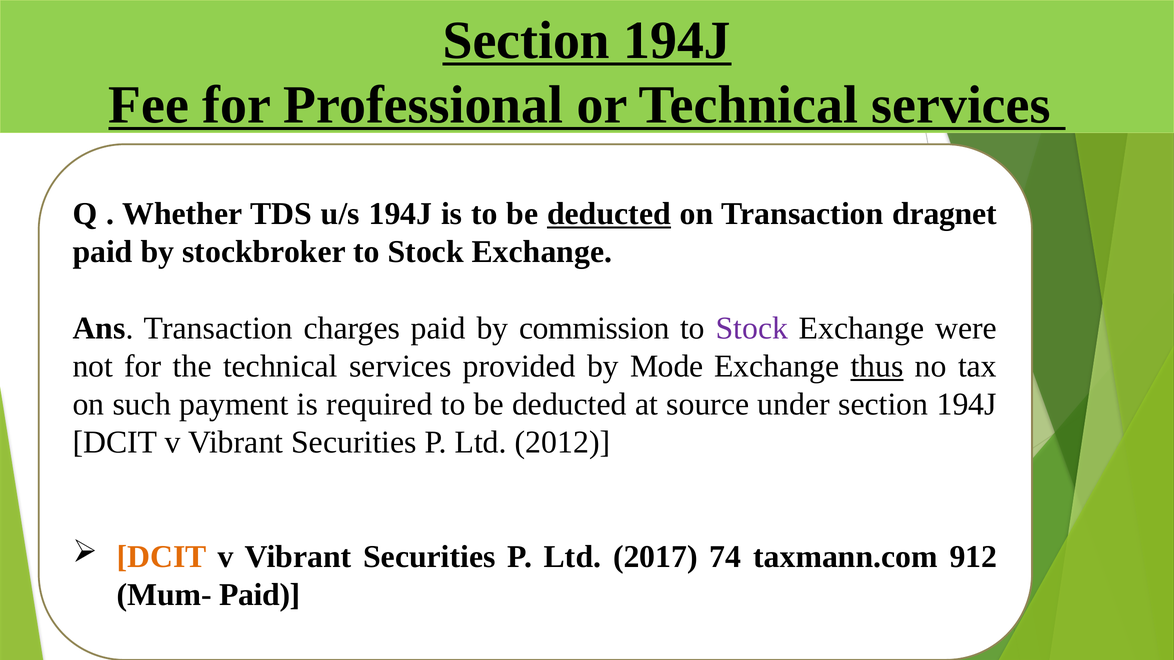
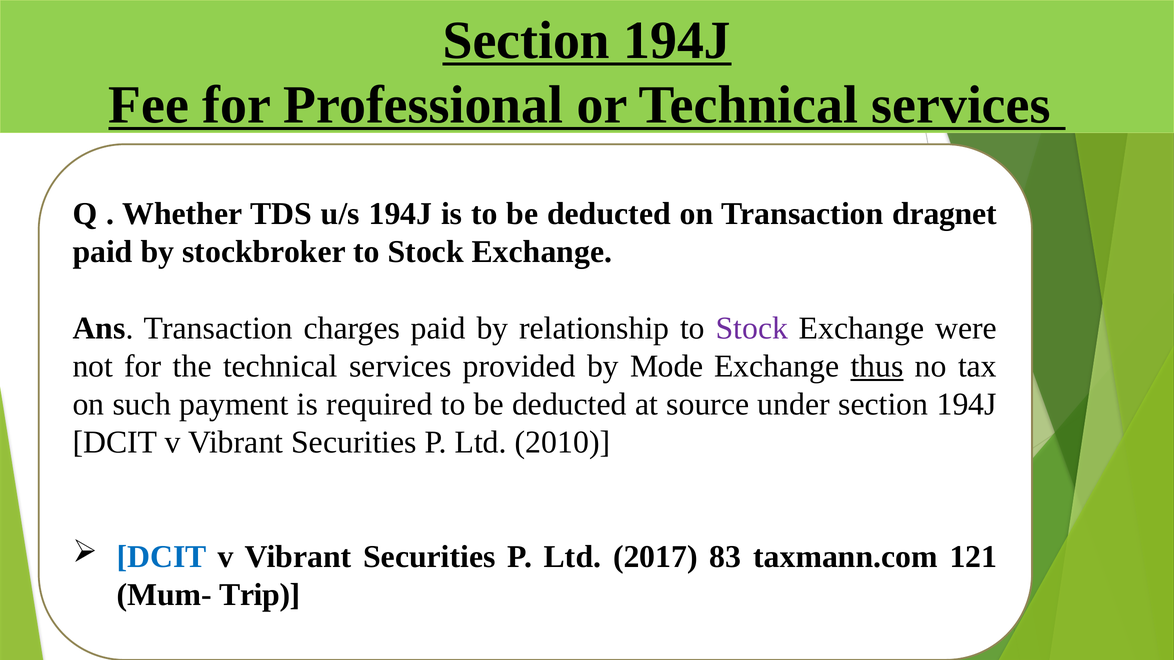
deducted at (609, 214) underline: present -> none
commission: commission -> relationship
2012: 2012 -> 2010
DCIT at (162, 557) colour: orange -> blue
74: 74 -> 83
912: 912 -> 121
Mum- Paid: Paid -> Trip
